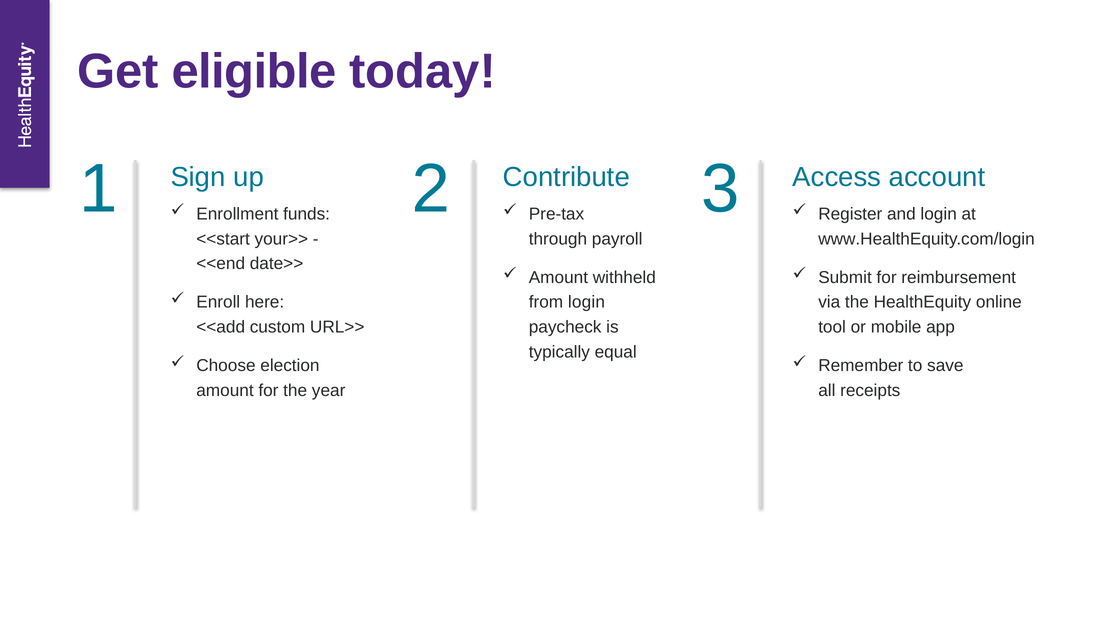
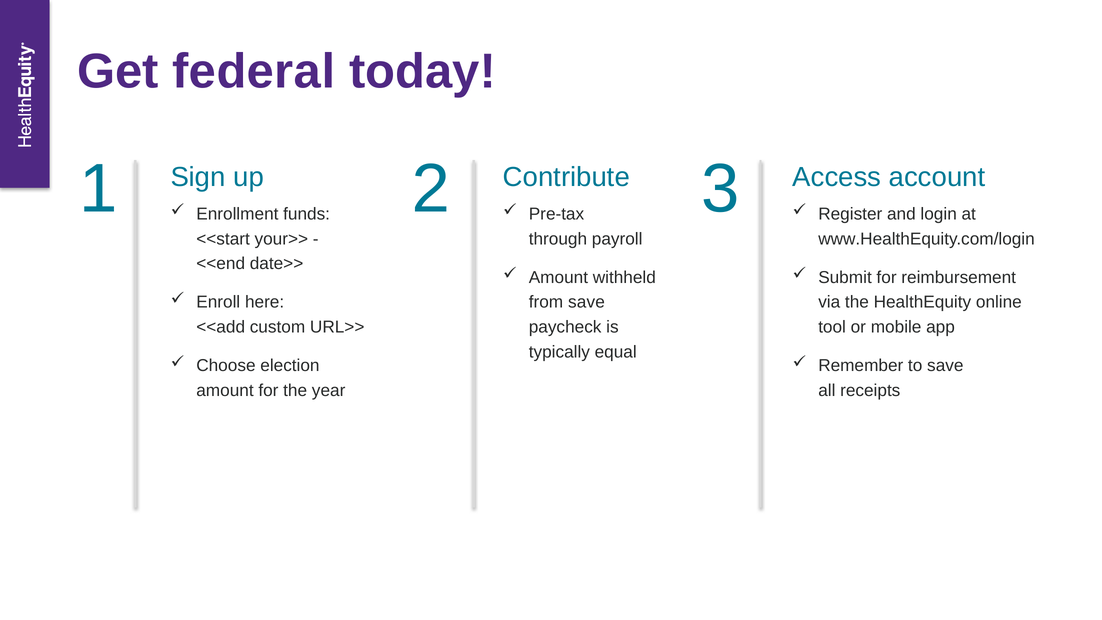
eligible: eligible -> federal
from login: login -> save
